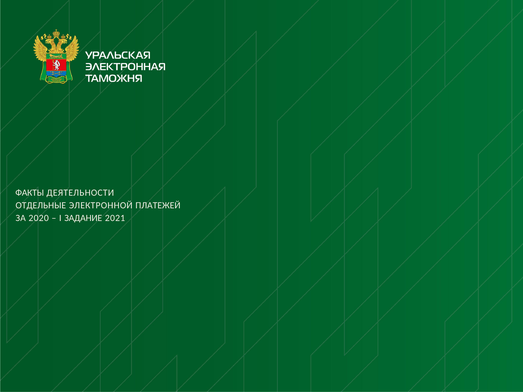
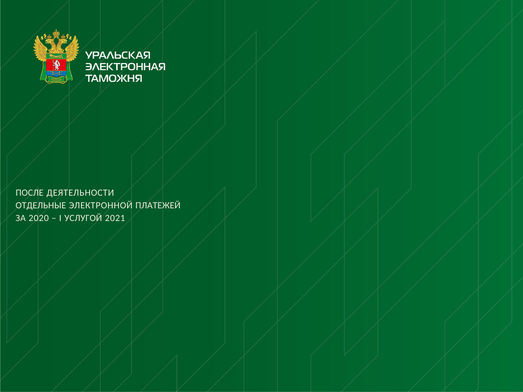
ФАКТЫ: ФАКТЫ -> ПОСЛЕ
ЗАДАНИЕ: ЗАДАНИЕ -> УСЛУГОЙ
